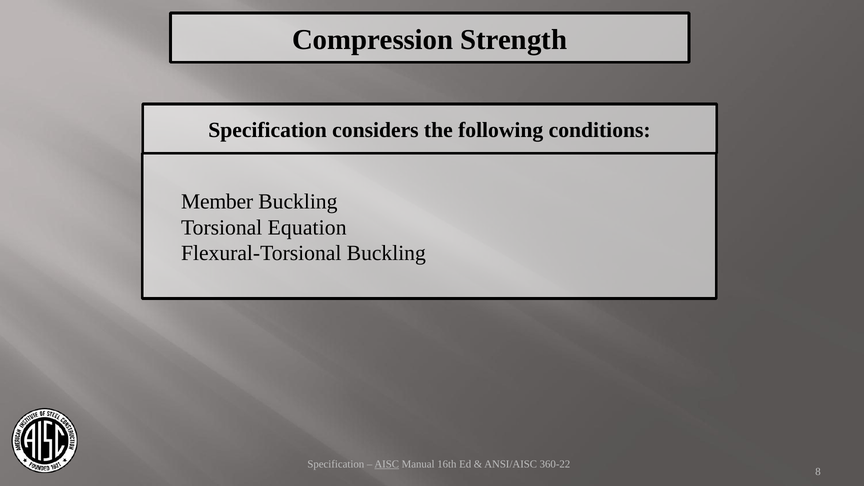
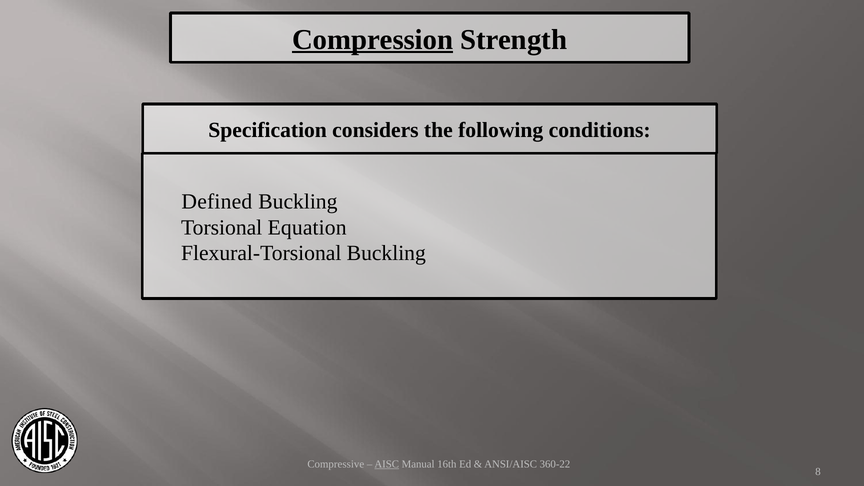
Compression underline: none -> present
Member: Member -> Defined
Specification at (336, 464): Specification -> Compressive
